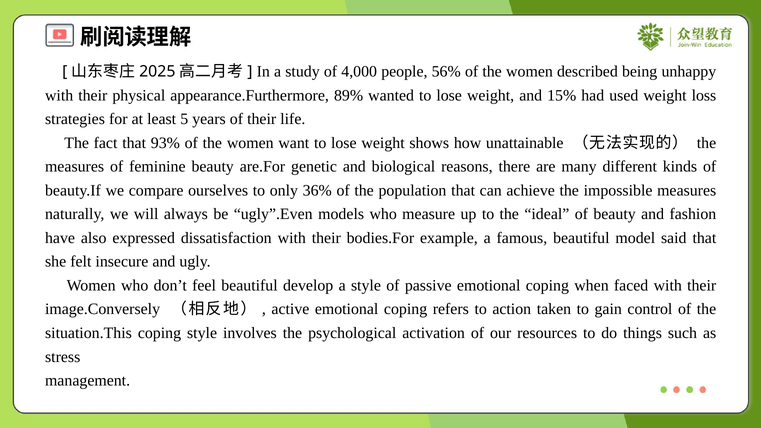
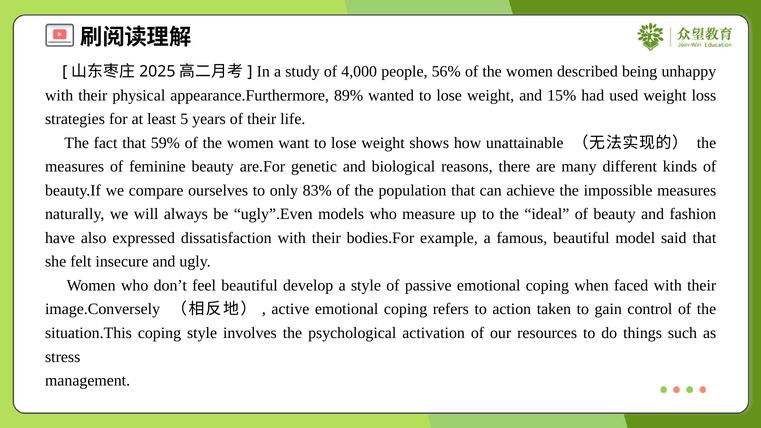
93%: 93% -> 59%
36%: 36% -> 83%
